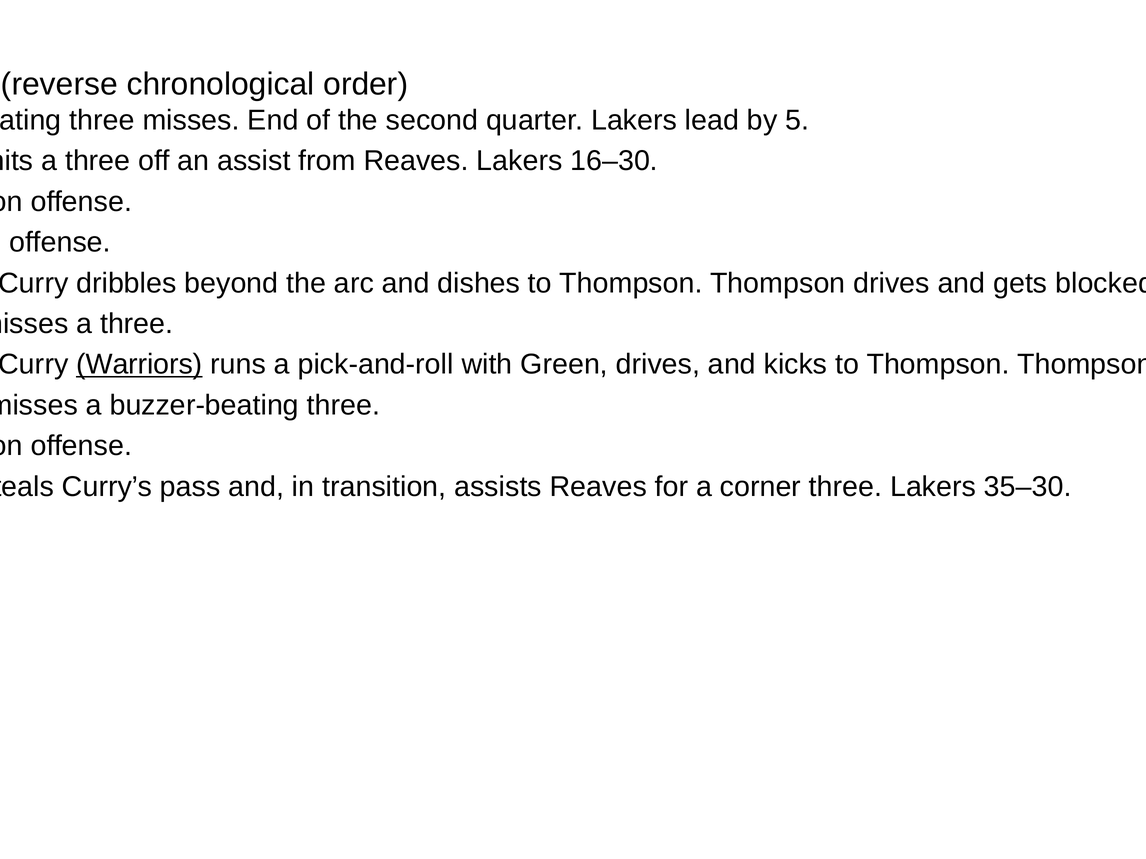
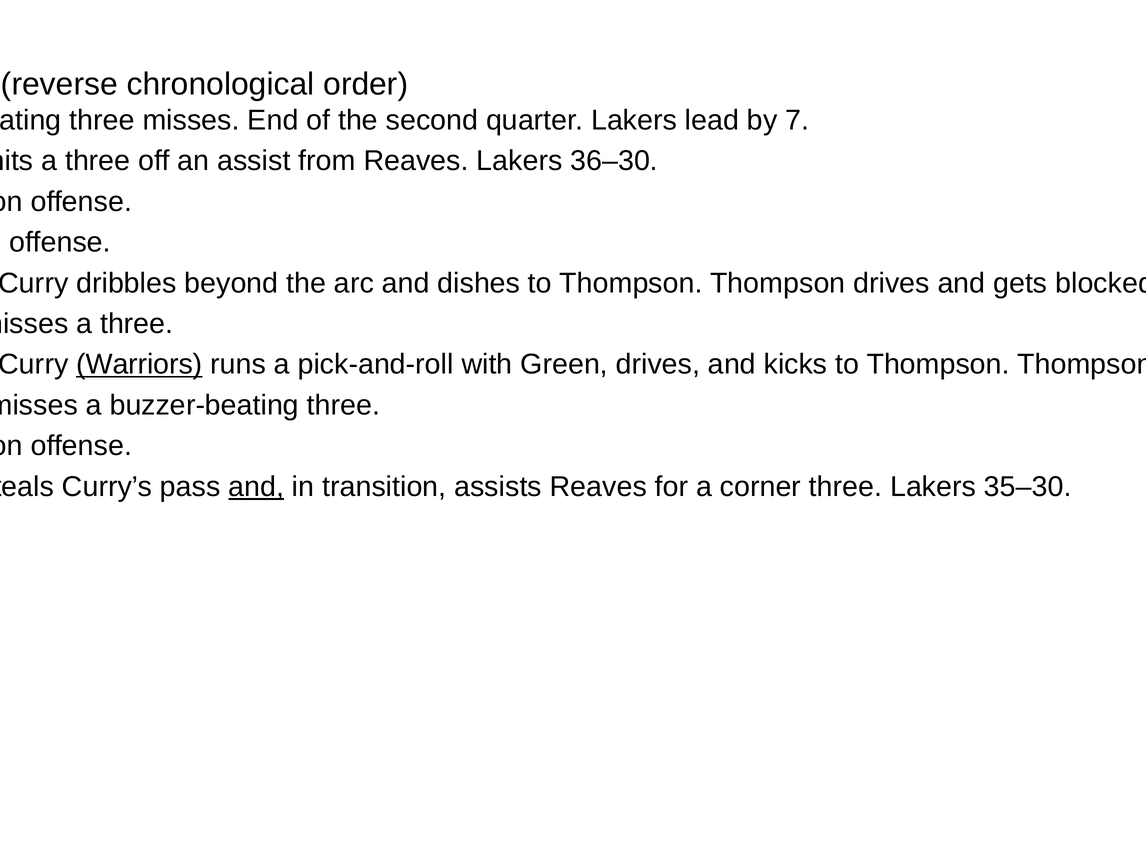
5: 5 -> 7
16–30: 16–30 -> 36–30
and at (256, 487) underline: none -> present
